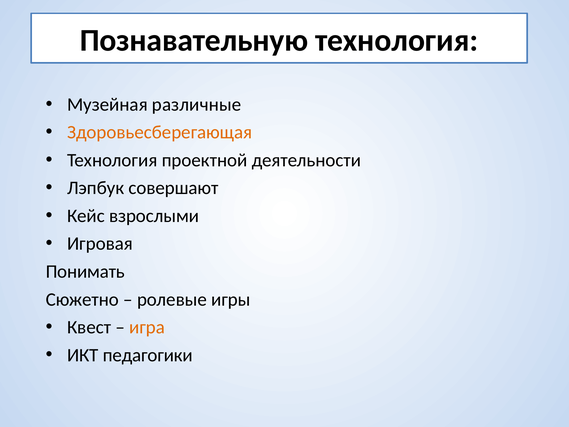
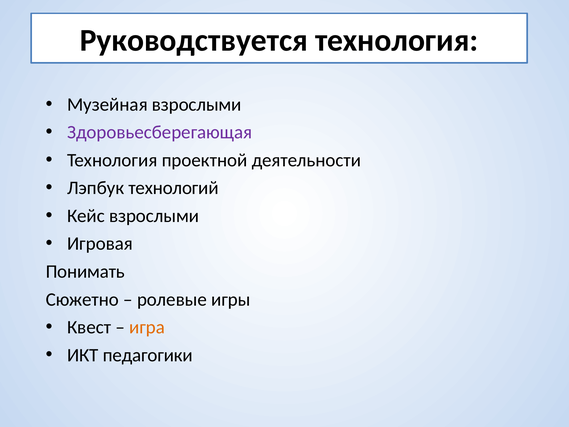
Познавательную: Познавательную -> Руководствуется
Музейная различные: различные -> взрослыми
Здоровьесберегающая colour: orange -> purple
совершают: совершают -> технологий
